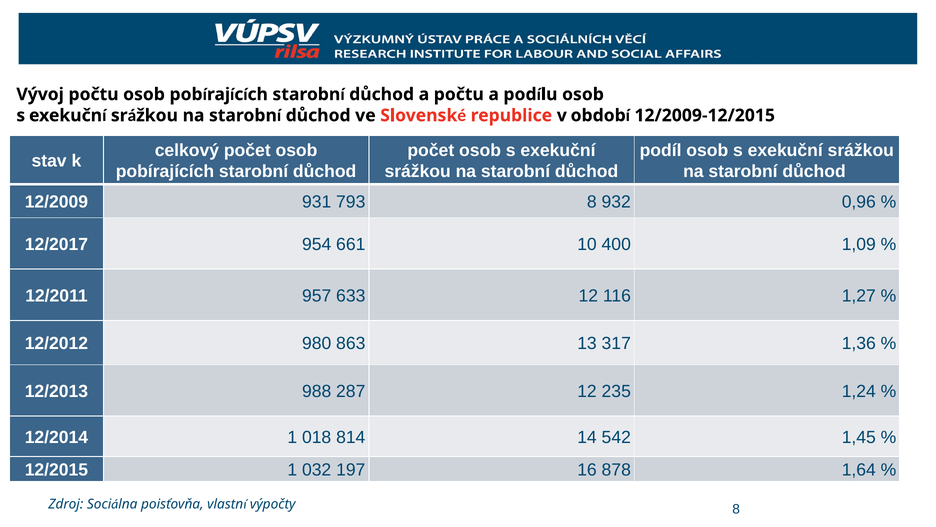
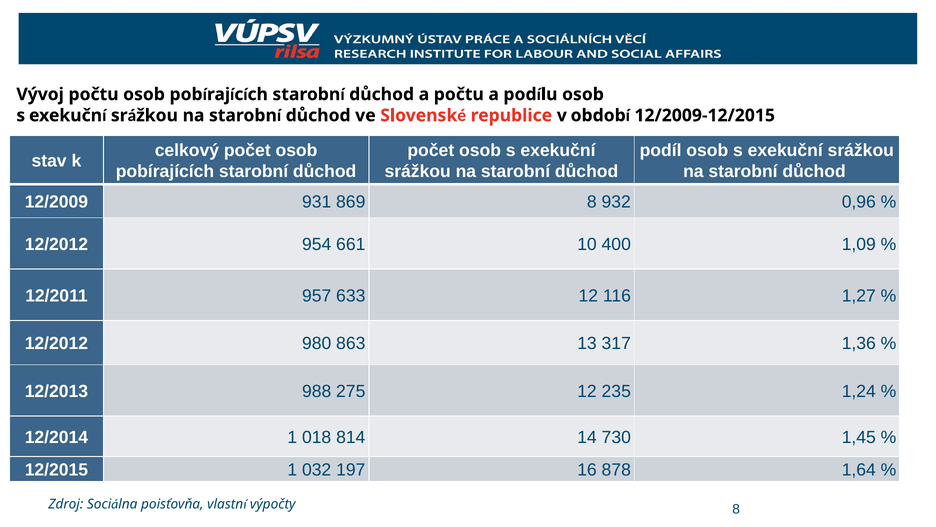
793: 793 -> 869
12/2017 at (56, 244): 12/2017 -> 12/2012
287: 287 -> 275
542: 542 -> 730
